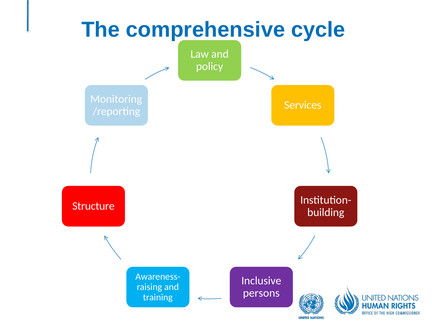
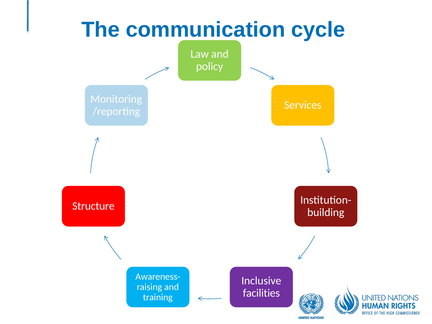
comprehensive: comprehensive -> communication
persons: persons -> facilities
